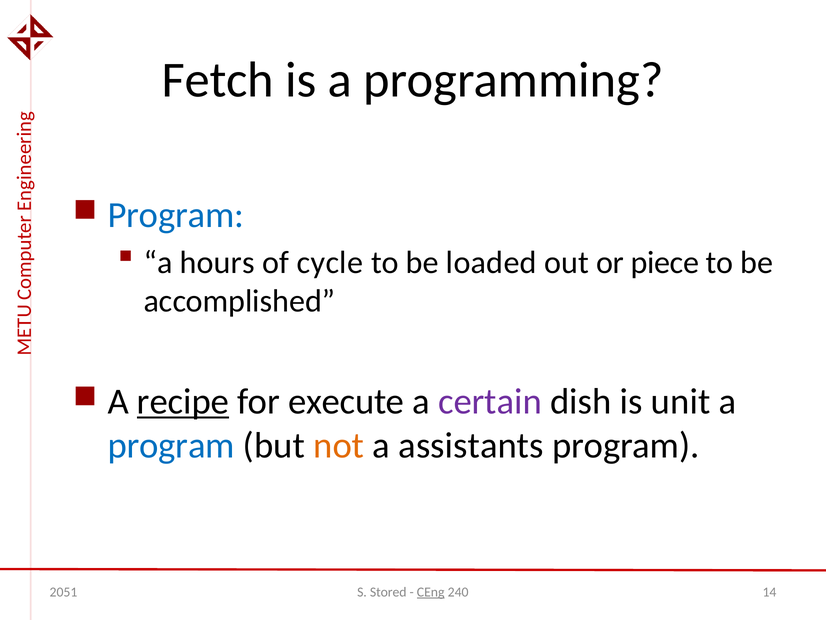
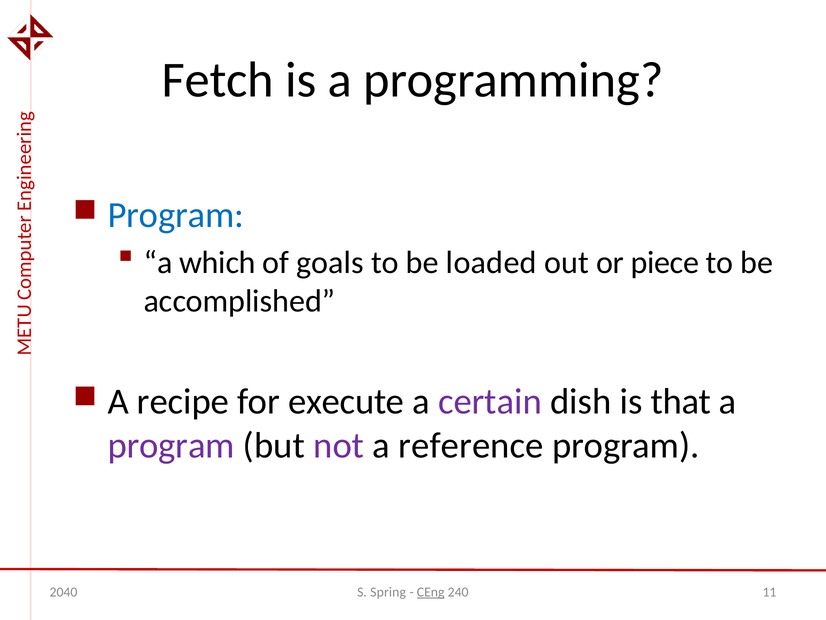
hours: hours -> which
cycle: cycle -> goals
recipe underline: present -> none
unit: unit -> that
program at (171, 445) colour: blue -> purple
not colour: orange -> purple
assistants: assistants -> reference
2051: 2051 -> 2040
Stored: Stored -> Spring
14: 14 -> 11
